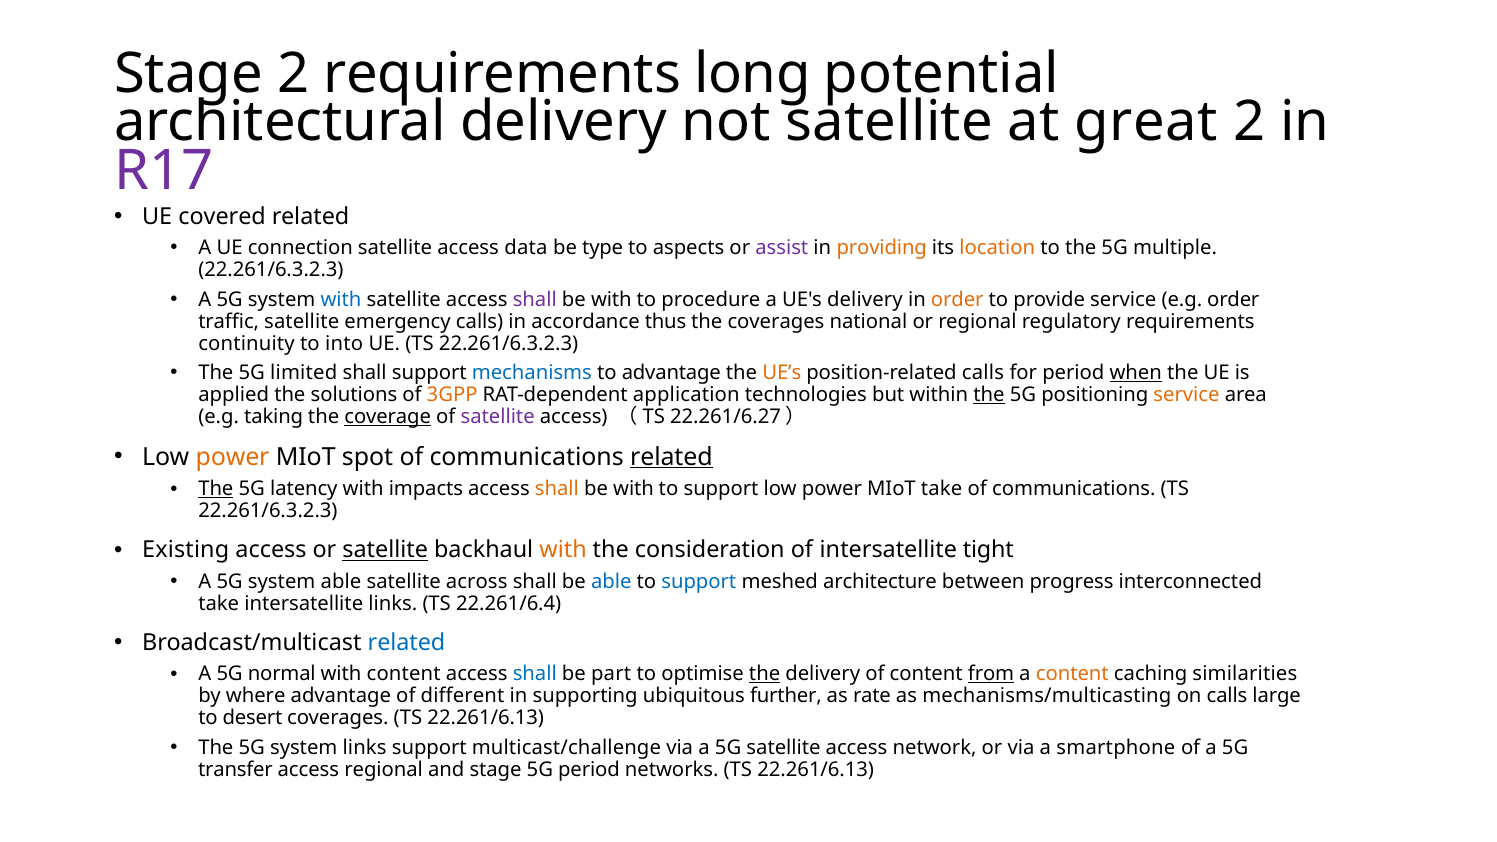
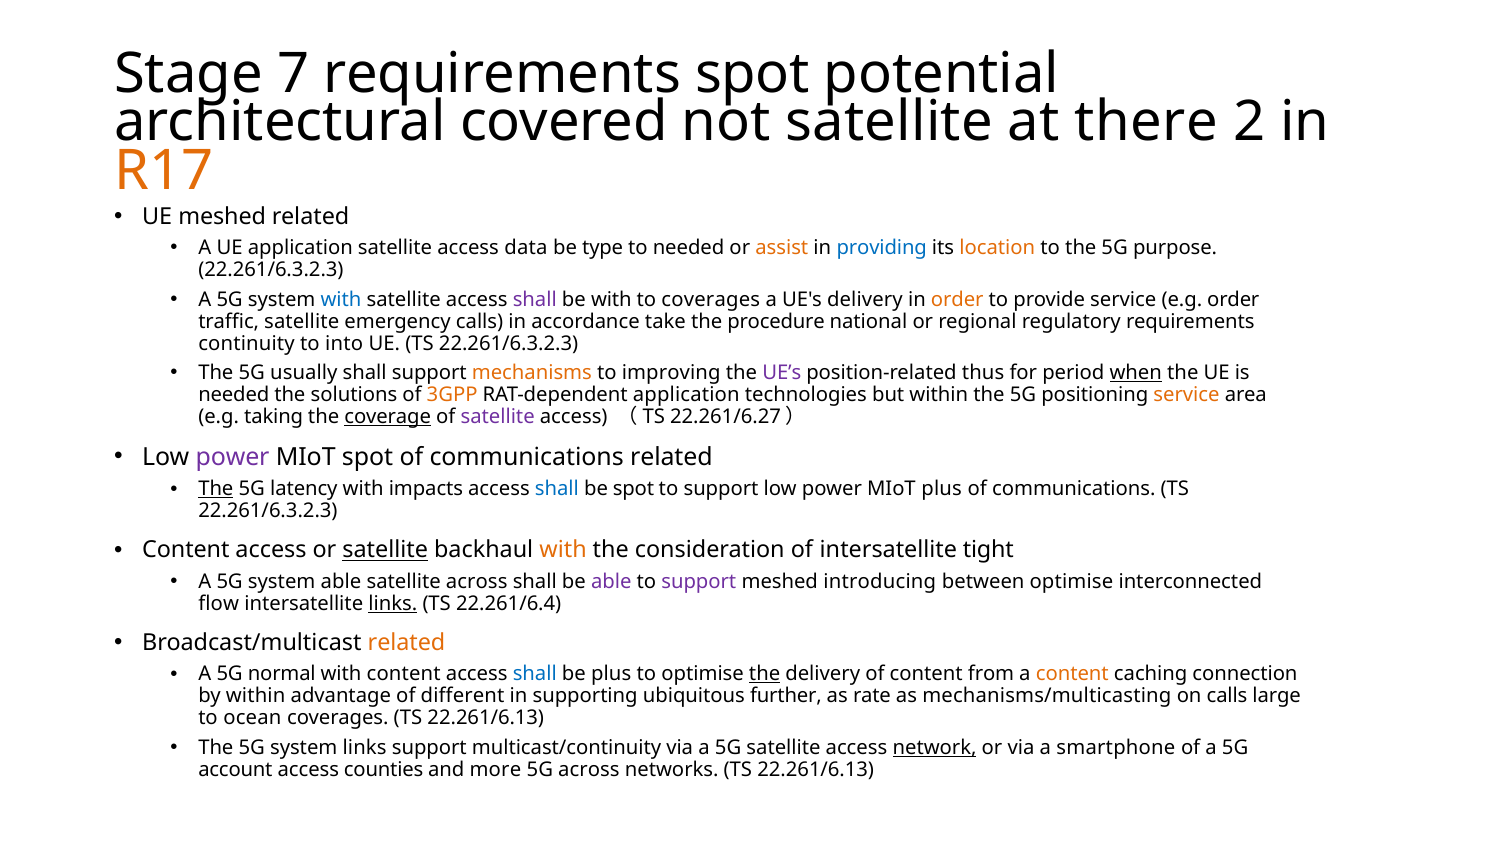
Stage 2: 2 -> 7
requirements long: long -> spot
architectural delivery: delivery -> covered
great: great -> there
R17 colour: purple -> orange
UE covered: covered -> meshed
UE connection: connection -> application
to aspects: aspects -> needed
assist colour: purple -> orange
providing colour: orange -> blue
multiple: multiple -> purpose
to procedure: procedure -> coverages
thus: thus -> take
the coverages: coverages -> procedure
limited: limited -> usually
mechanisms colour: blue -> orange
to advantage: advantage -> improving
UE’s colour: orange -> purple
position-related calls: calls -> thus
applied at (234, 395): applied -> needed
the at (989, 395) underline: present -> none
power at (233, 457) colour: orange -> purple
related at (671, 457) underline: present -> none
shall at (557, 489) colour: orange -> blue
with at (634, 489): with -> spot
MIoT take: take -> plus
Existing at (186, 550): Existing -> Content
able at (611, 582) colour: blue -> purple
support at (699, 582) colour: blue -> purple
architecture: architecture -> introducing
between progress: progress -> optimise
take at (219, 604): take -> flow
links at (393, 604) underline: none -> present
related at (406, 643) colour: blue -> orange
be part: part -> plus
from underline: present -> none
similarities: similarities -> connection
by where: where -> within
desert: desert -> ocean
multicast/challenge: multicast/challenge -> multicast/continuity
network underline: none -> present
transfer: transfer -> account
access regional: regional -> counties
and stage: stage -> more
5G period: period -> across
